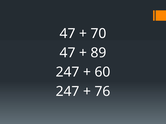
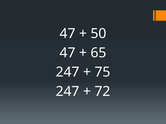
70: 70 -> 50
89: 89 -> 65
60: 60 -> 75
76: 76 -> 72
